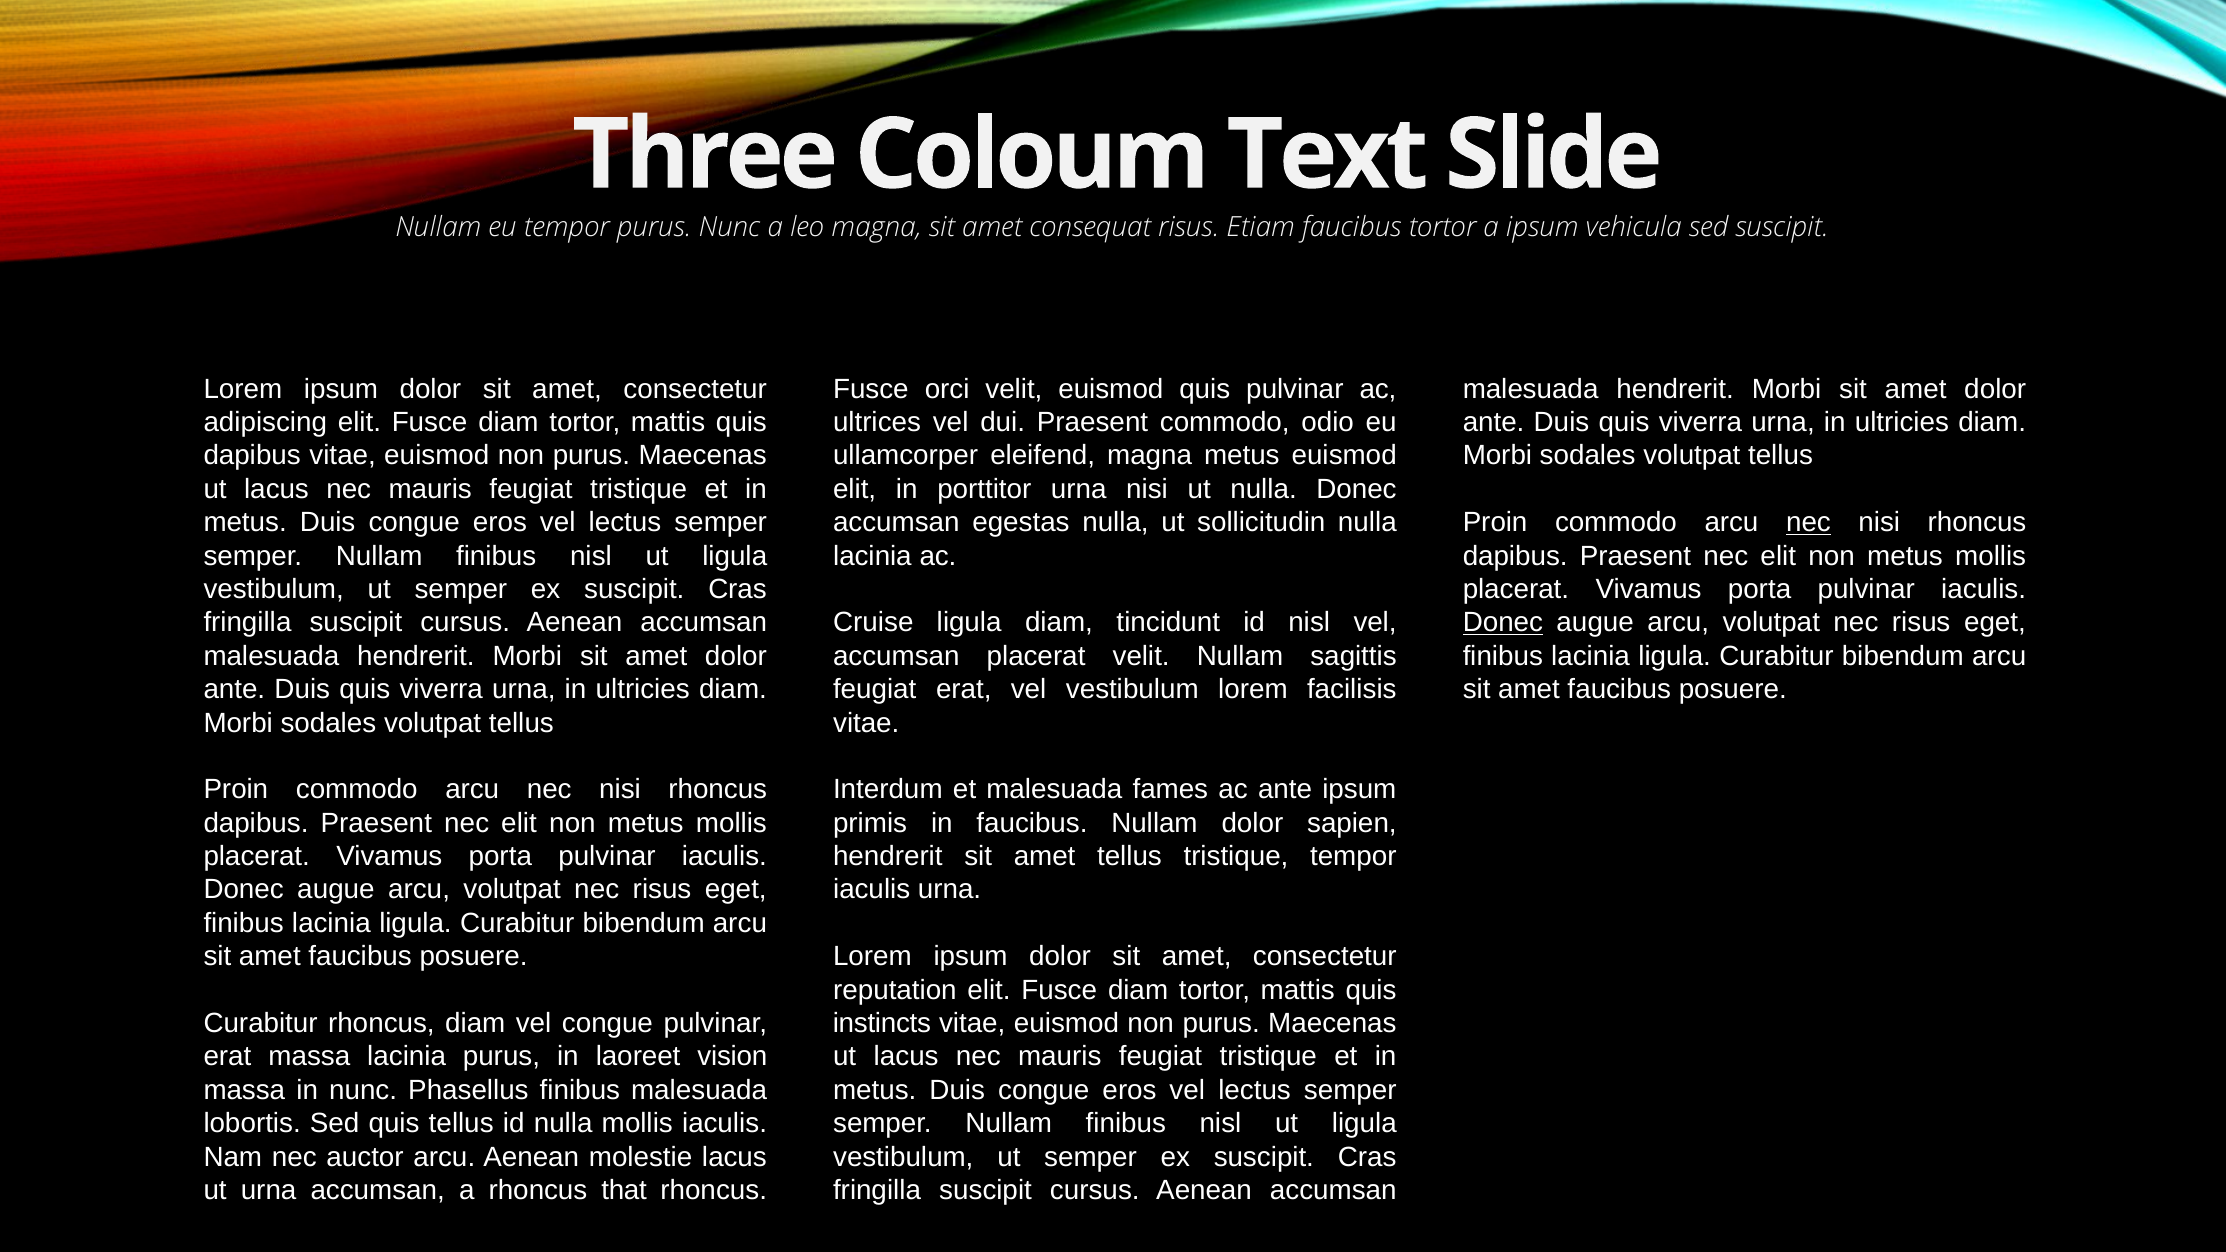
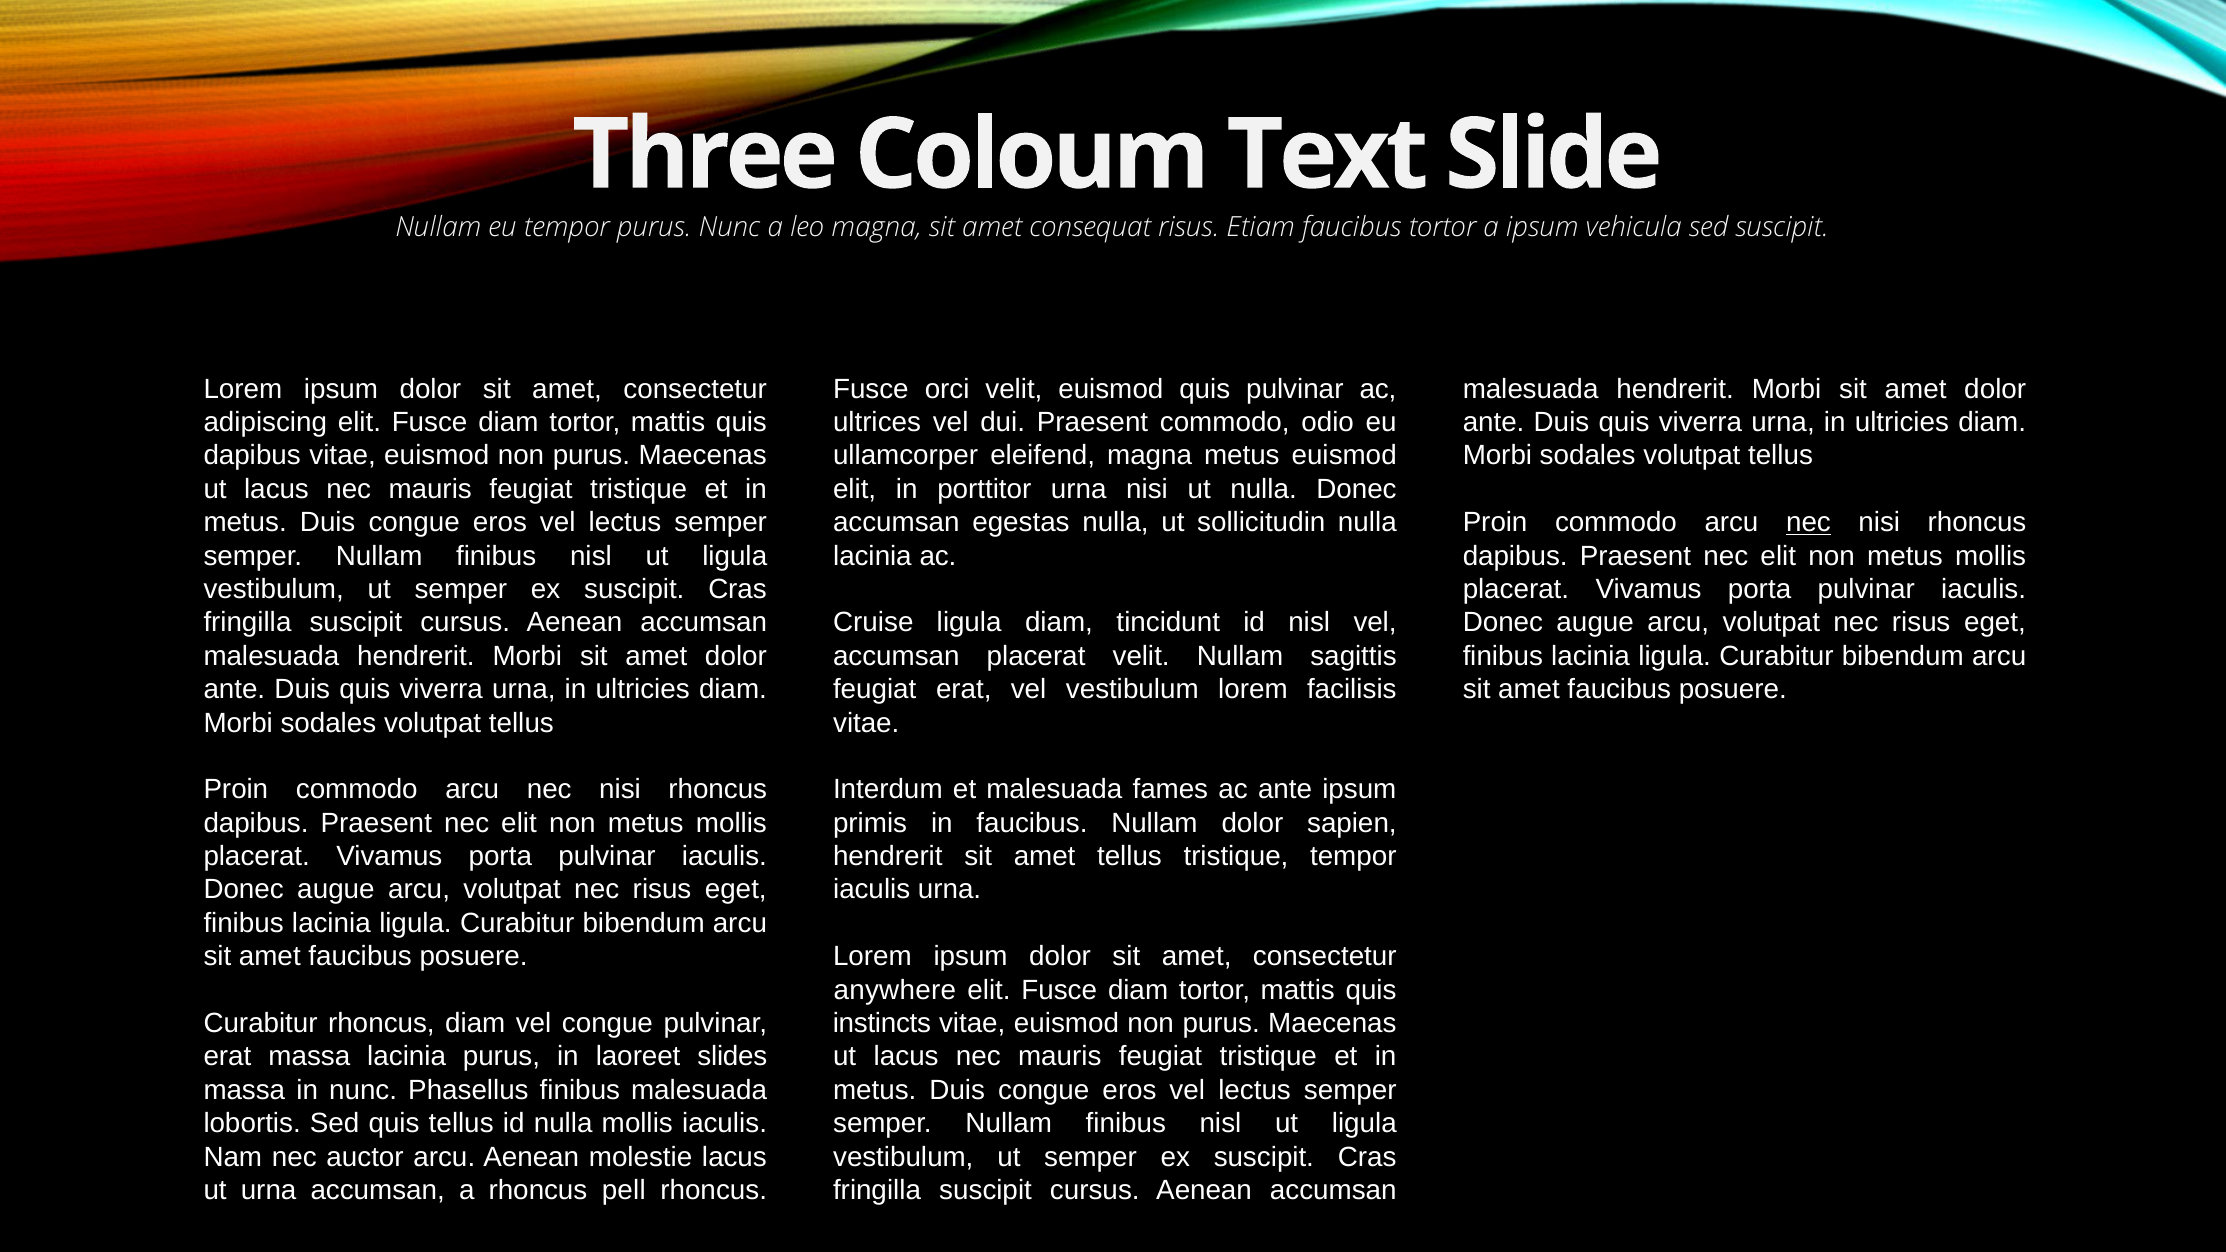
Donec at (1503, 623) underline: present -> none
reputation: reputation -> anywhere
vision: vision -> slides
that: that -> pell
